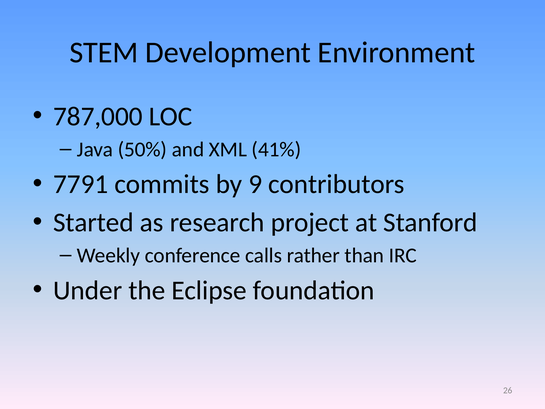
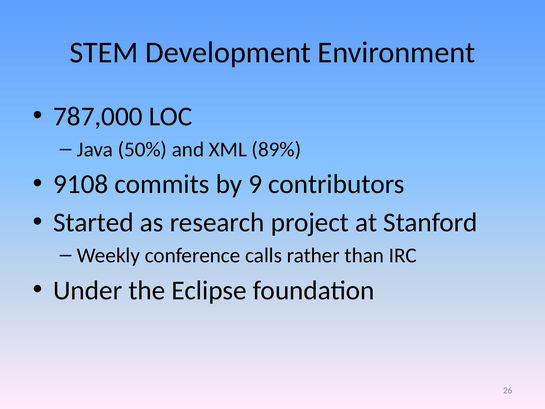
41%: 41% -> 89%
7791: 7791 -> 9108
